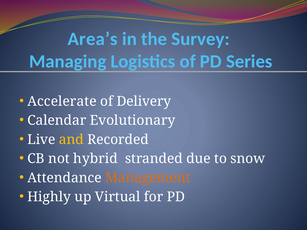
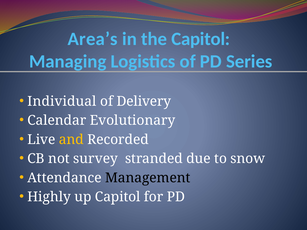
the Survey: Survey -> Capitol
Accelerate: Accelerate -> Individual
hybrid: hybrid -> survey
Management colour: orange -> black
up Virtual: Virtual -> Capitol
